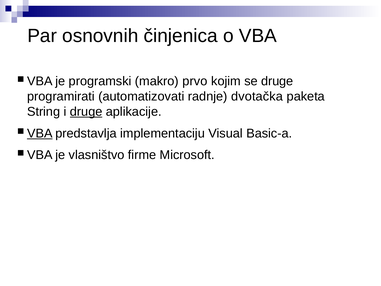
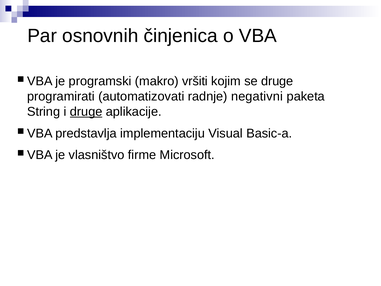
prvo: prvo -> vršiti
dvotačka: dvotačka -> negativni
VBA at (40, 133) underline: present -> none
